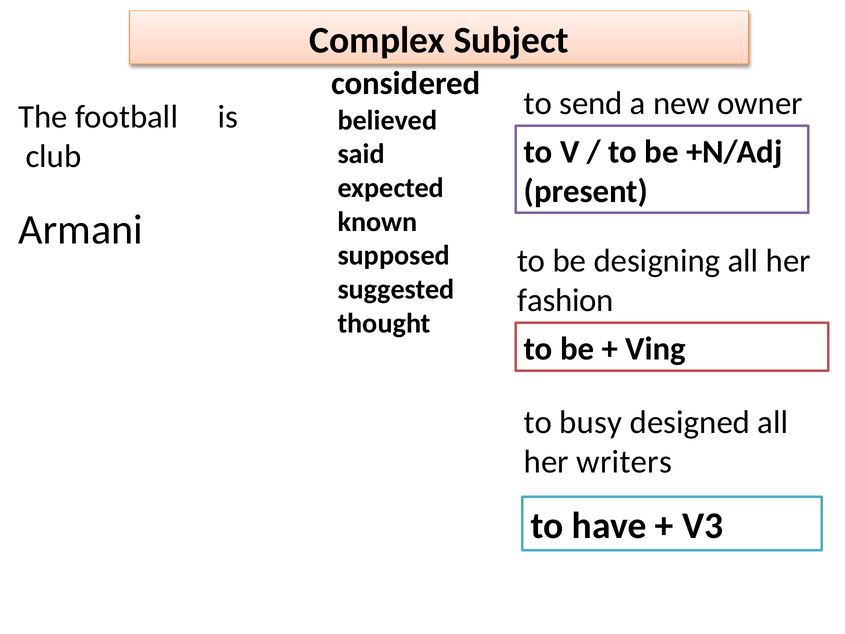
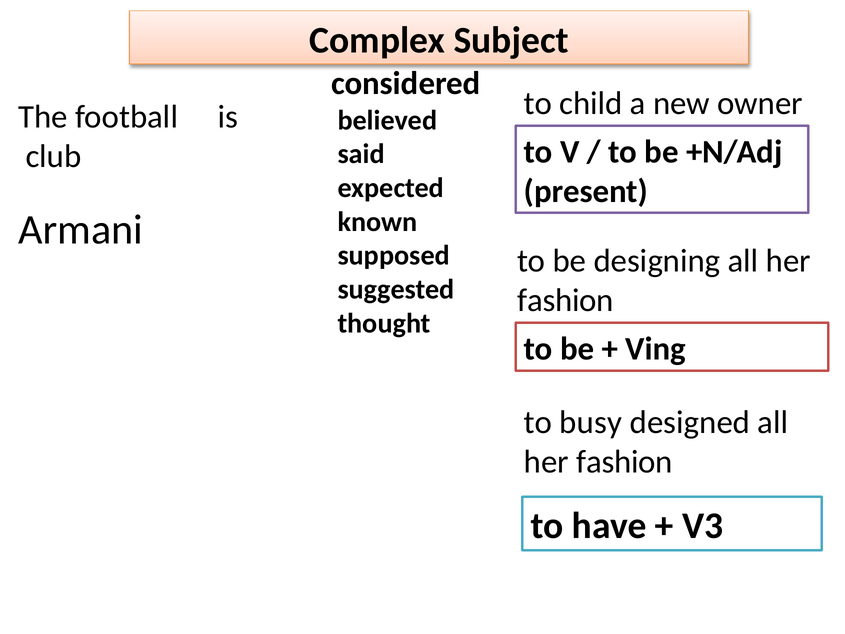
send: send -> child
writers at (624, 462): writers -> fashion
